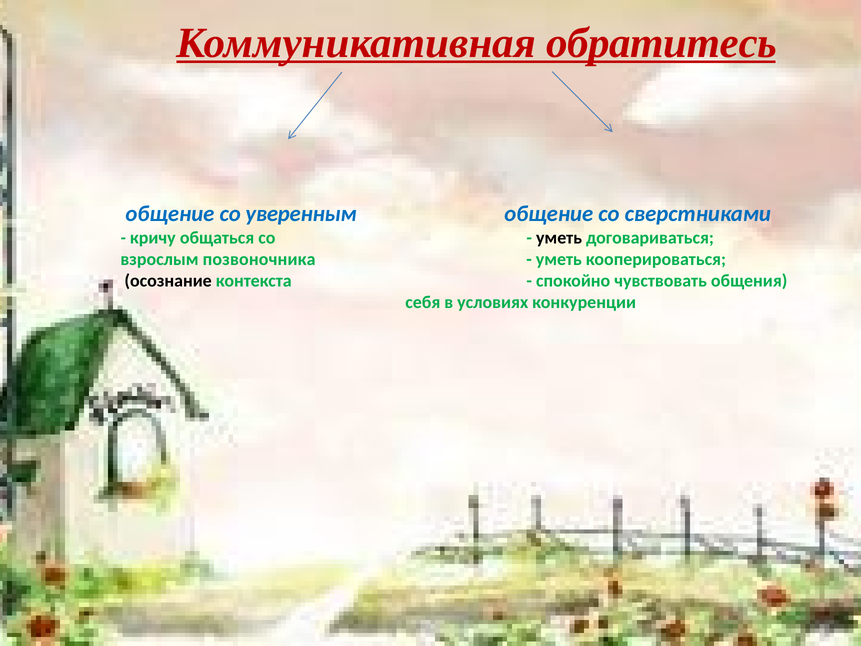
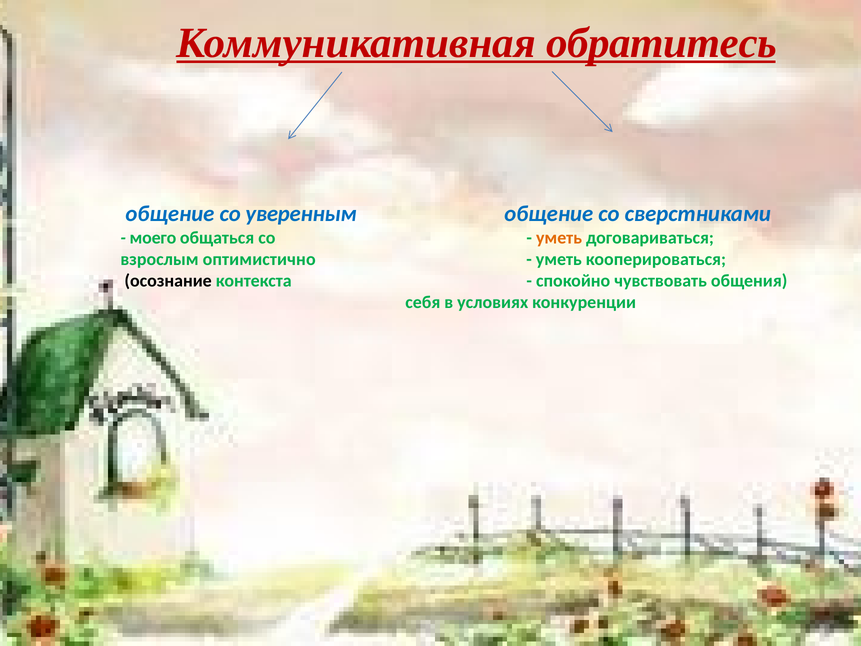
кричу: кричу -> моего
уметь at (559, 238) colour: black -> orange
позвоночника: позвоночника -> оптимистично
